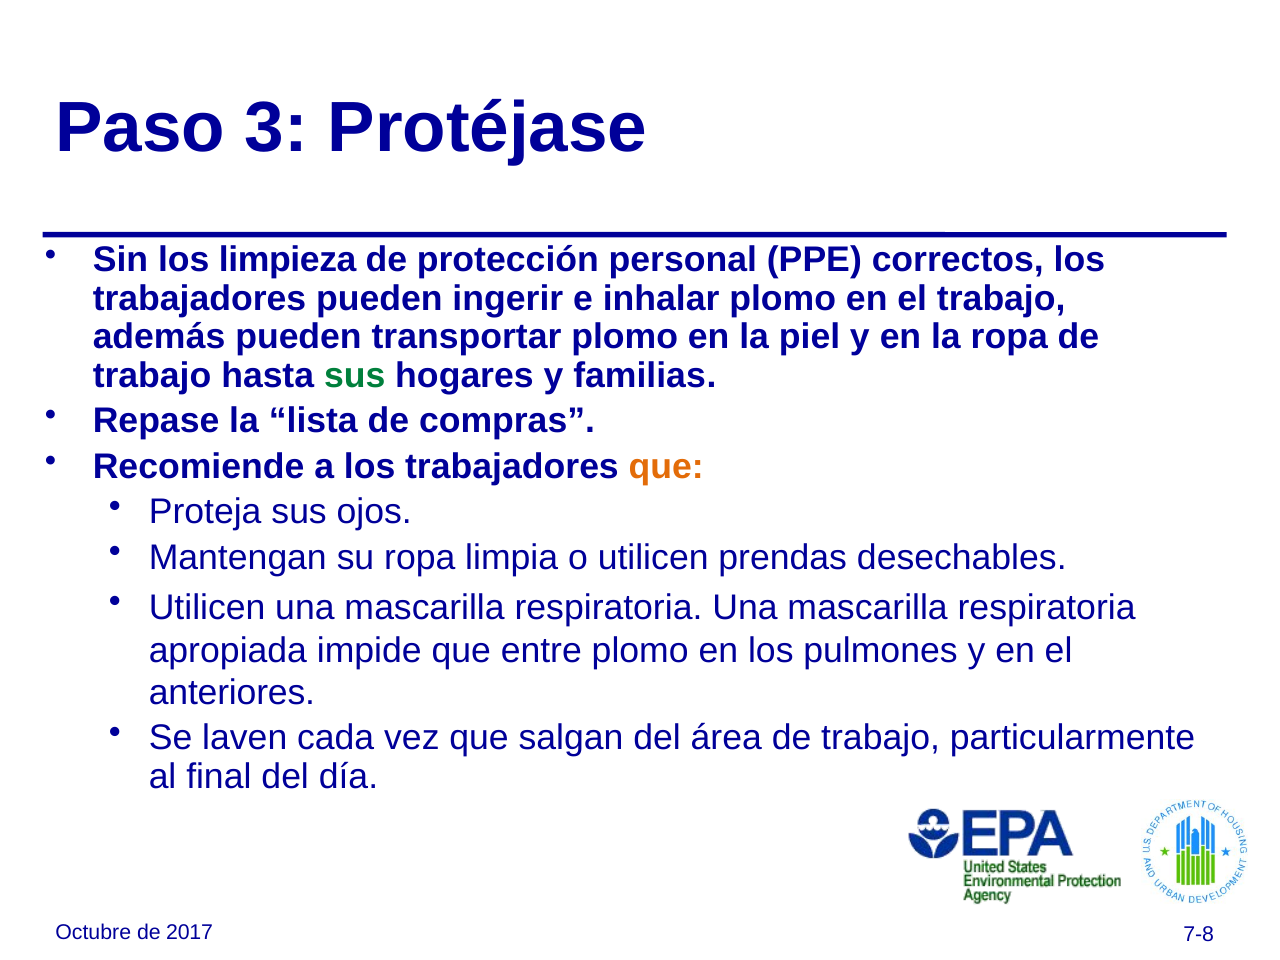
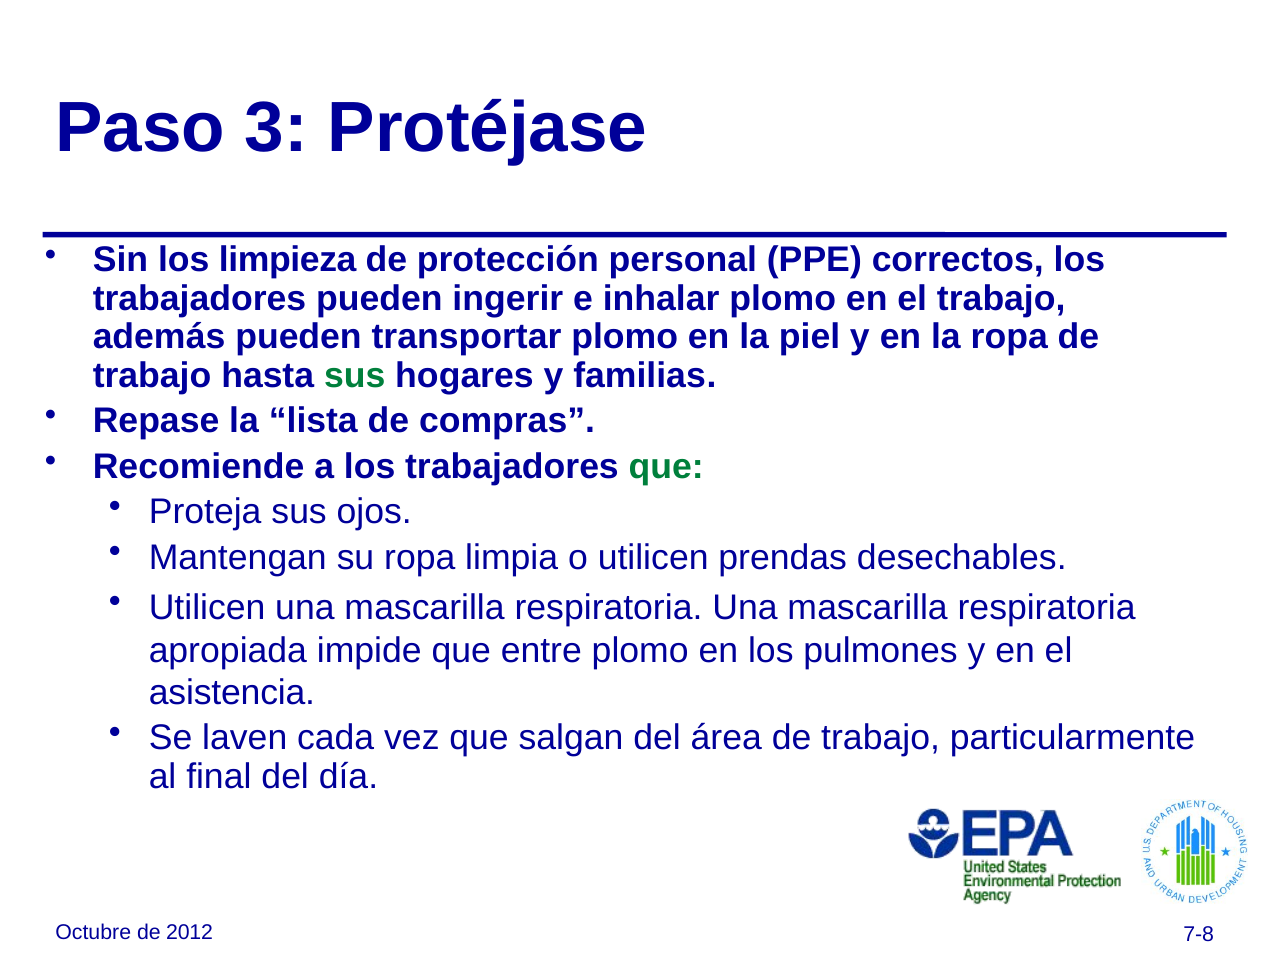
que at (666, 466) colour: orange -> green
anteriores: anteriores -> asistencia
2017: 2017 -> 2012
